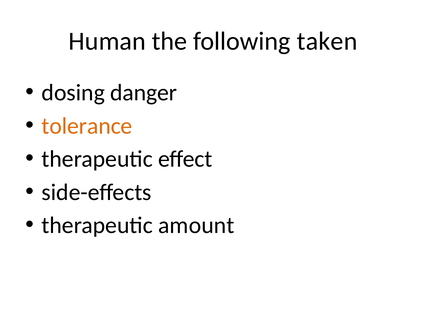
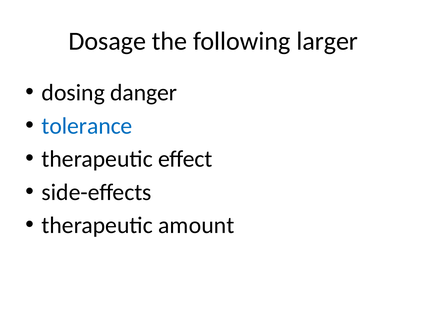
Human: Human -> Dosage
taken: taken -> larger
tolerance colour: orange -> blue
